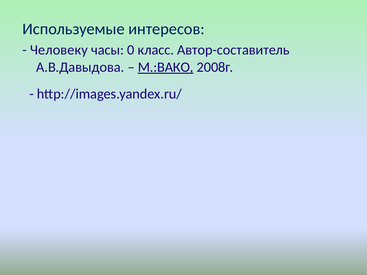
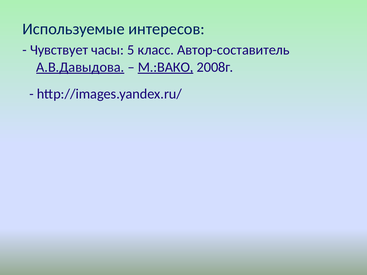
Человеку: Человеку -> Чувствует
0: 0 -> 5
А.В.Давыдова underline: none -> present
